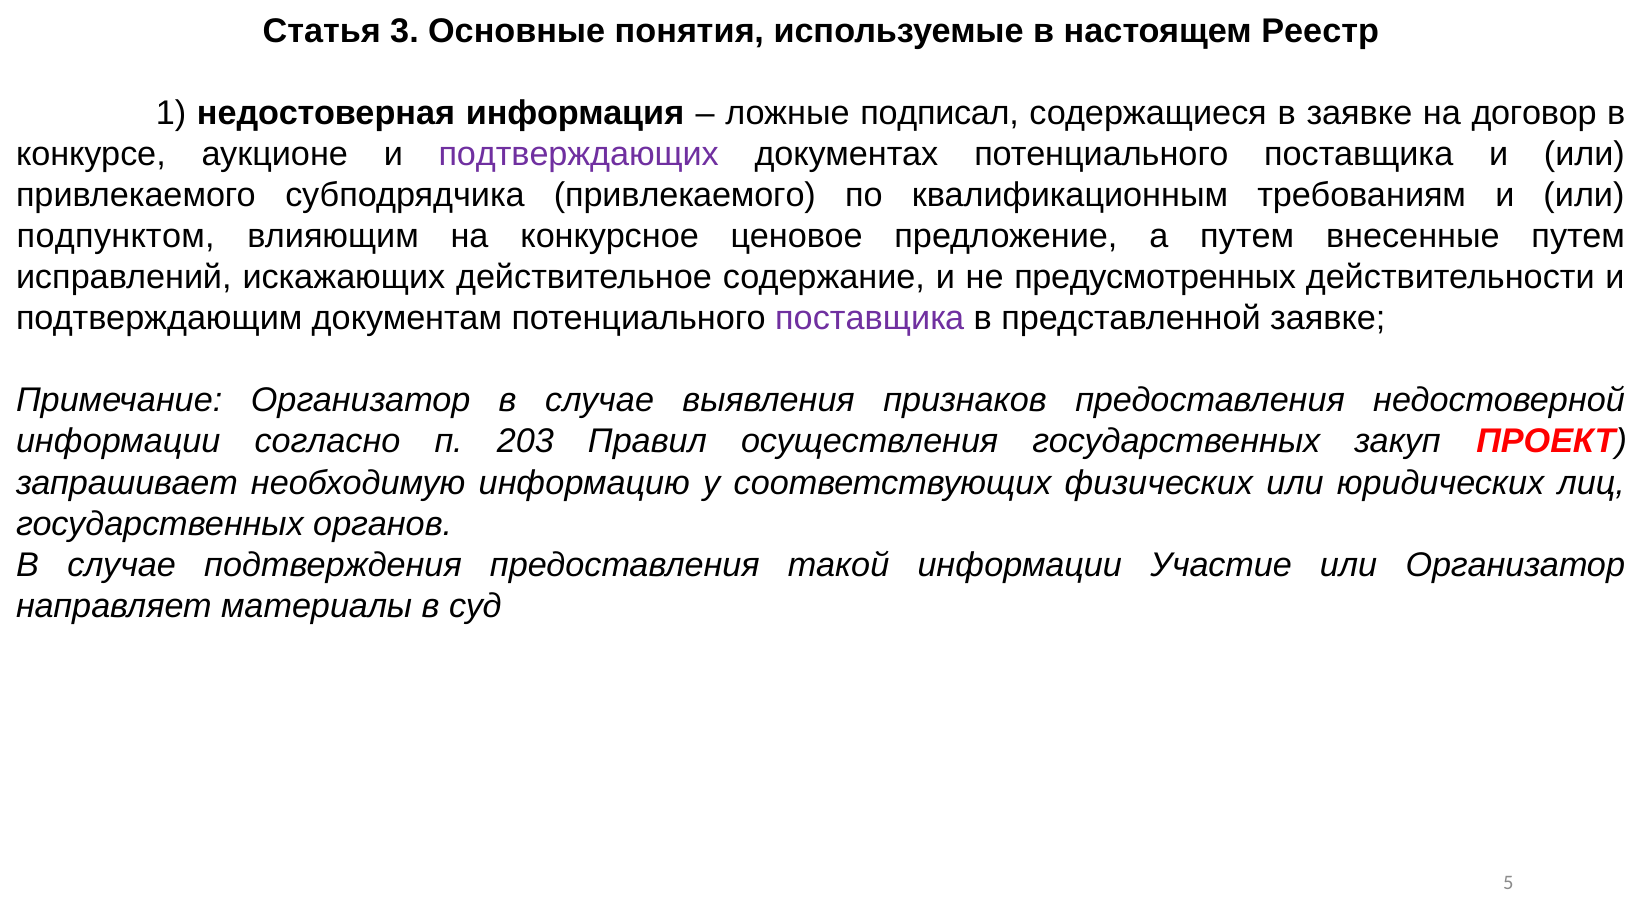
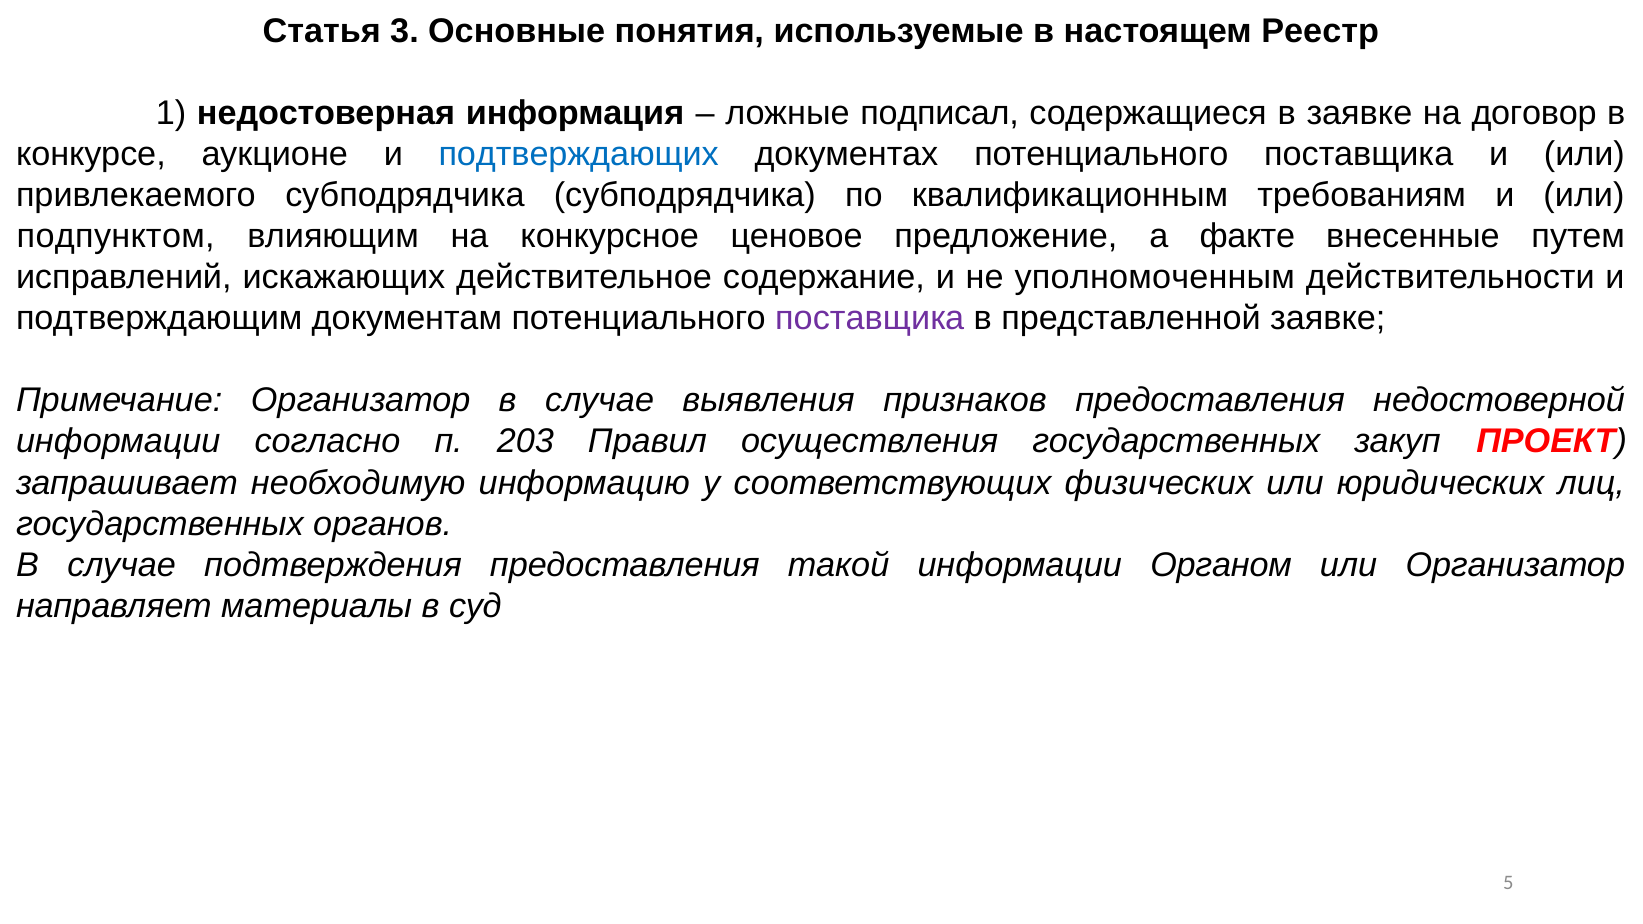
подтверждающих colour: purple -> blue
субподрядчика привлекаемого: привлекаемого -> субподрядчика
а путем: путем -> факте
предусмотренных: предусмотренных -> уполномоченным
Участие: Участие -> Органом
